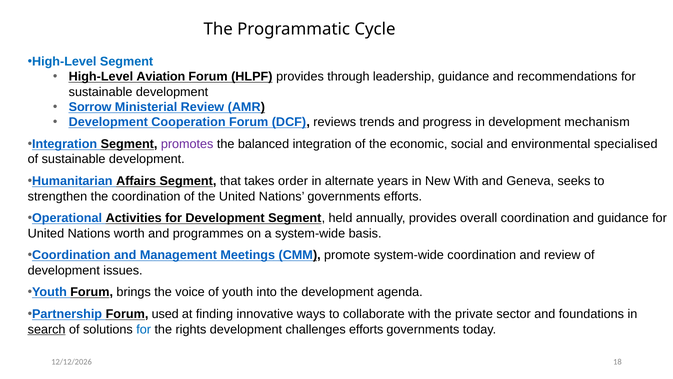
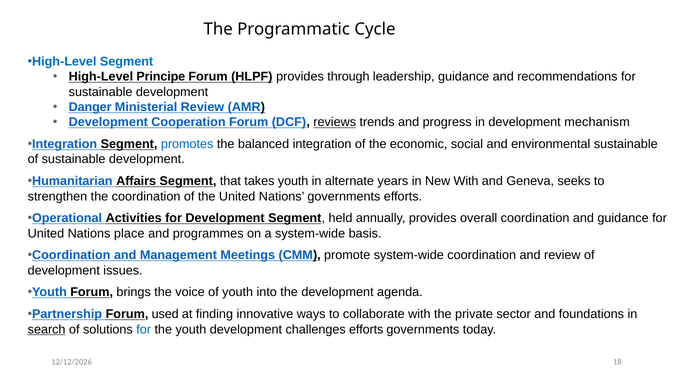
Aviation: Aviation -> Principe
Sorrow: Sorrow -> Danger
reviews underline: none -> present
promotes colour: purple -> blue
environmental specialised: specialised -> sustainable
takes order: order -> youth
worth: worth -> place
the rights: rights -> youth
